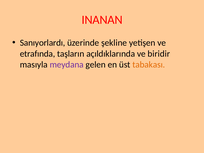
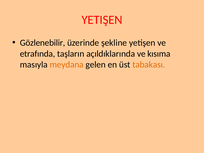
INANAN at (102, 20): INANAN -> YETIŞEN
Sanıyorlardı: Sanıyorlardı -> Gözlenebilir
biridir: biridir -> kısıma
meydana colour: purple -> orange
